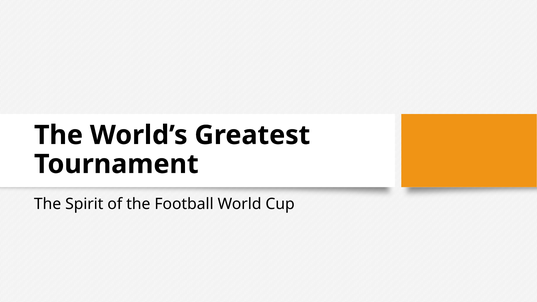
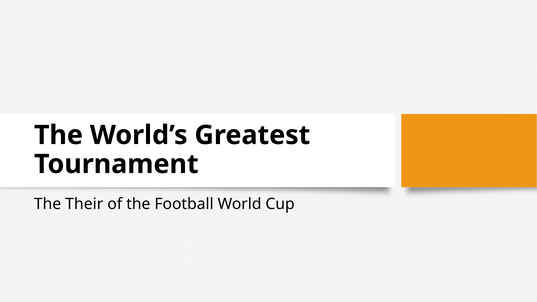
Spirit: Spirit -> Their
